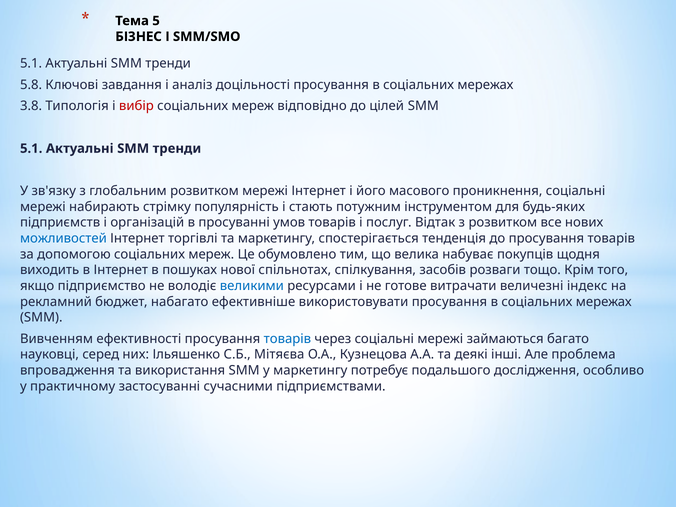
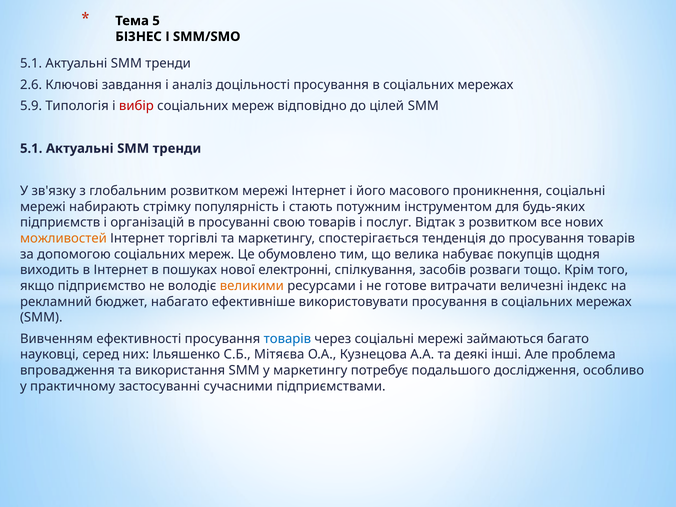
5.8: 5.8 -> 2.6
3.8: 3.8 -> 5.9
умов: умов -> свою
можливостей colour: blue -> orange
спільнотах: спільнотах -> електронні
великими colour: blue -> orange
